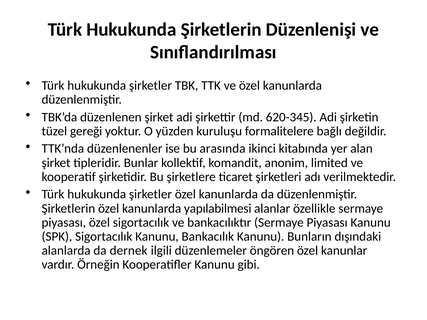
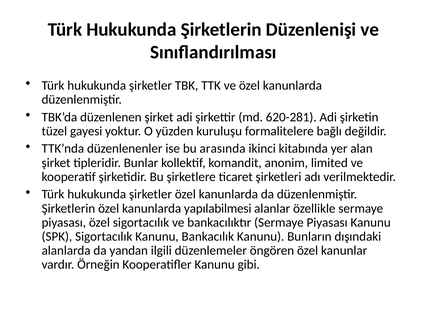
620-345: 620-345 -> 620-281
gereği: gereği -> gayesi
dernek: dernek -> yandan
